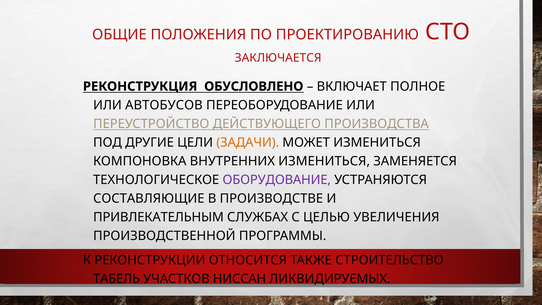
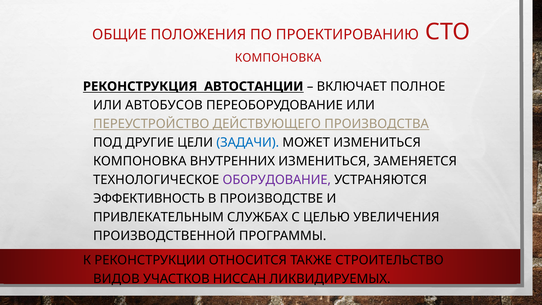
ЗАКЛЮЧАЕТСЯ at (278, 58): ЗАКЛЮЧАЕТСЯ -> КОМПОНОВКА
ОБУСЛОВЛЕНО: ОБУСЛОВЛЕНО -> АВТОСТАНЦИИ
ЗАДАЧИ colour: orange -> blue
СОСТАВЛЯЮЩИЕ: СОСТАВЛЯЮЩИЕ -> ЭФФЕКТИВНОСТЬ
ТАБЕЛЬ: ТАБЕЛЬ -> ВИДОВ
